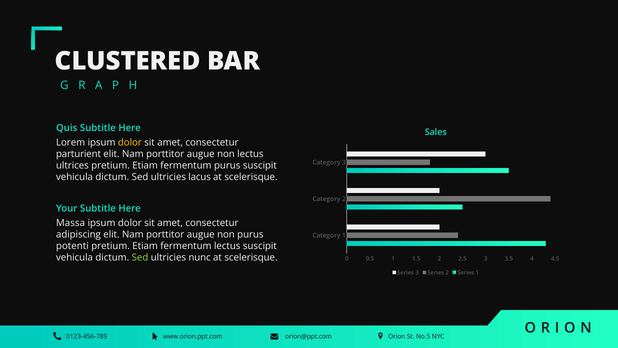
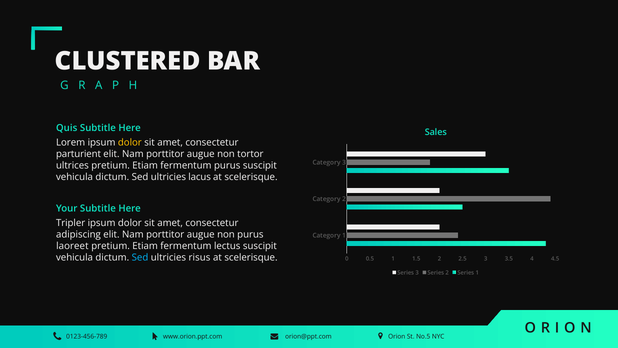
non lectus: lectus -> tortor
Massa: Massa -> Tripler
potenti: potenti -> laoreet
Sed at (140, 257) colour: light green -> light blue
nunc: nunc -> risus
